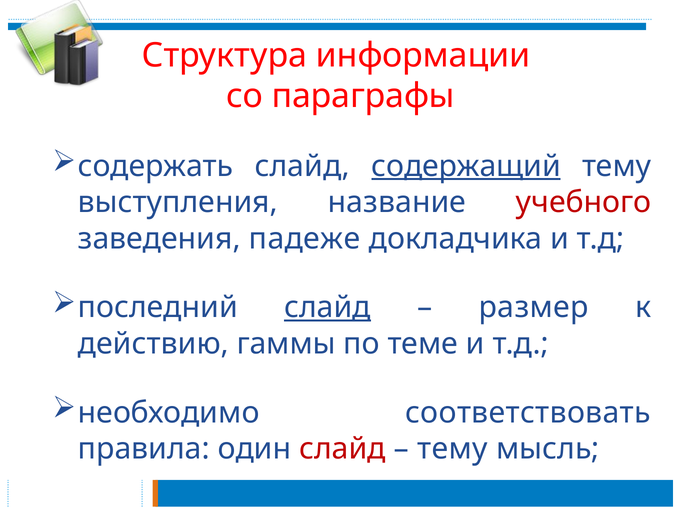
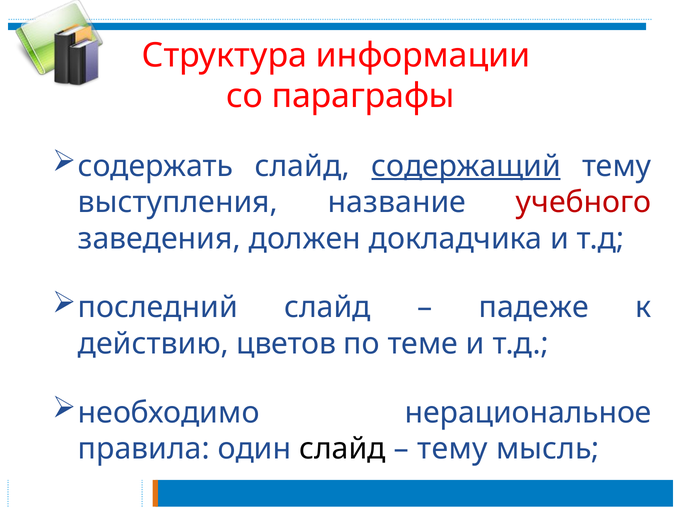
падеже: падеже -> должен
слайд at (327, 308) underline: present -> none
размер: размер -> падеже
гаммы: гаммы -> цветов
соответствовать: соответствовать -> нерациональное
слайд at (342, 449) colour: red -> black
